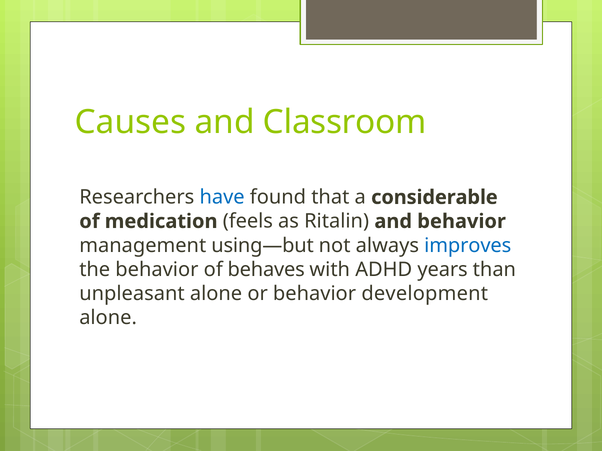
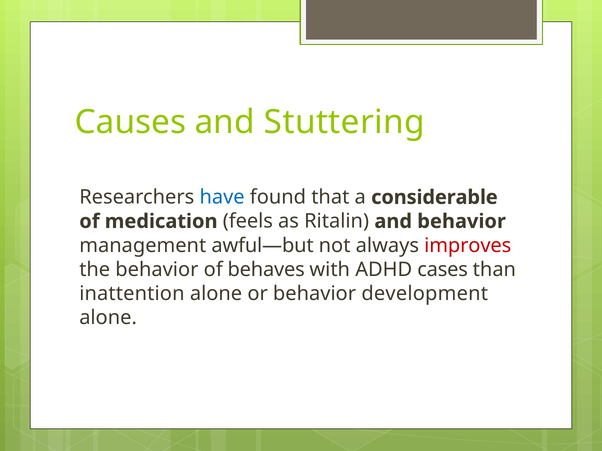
Classroom: Classroom -> Stuttering
using—but: using—but -> awful—but
improves colour: blue -> red
years: years -> cases
unpleasant: unpleasant -> inattention
